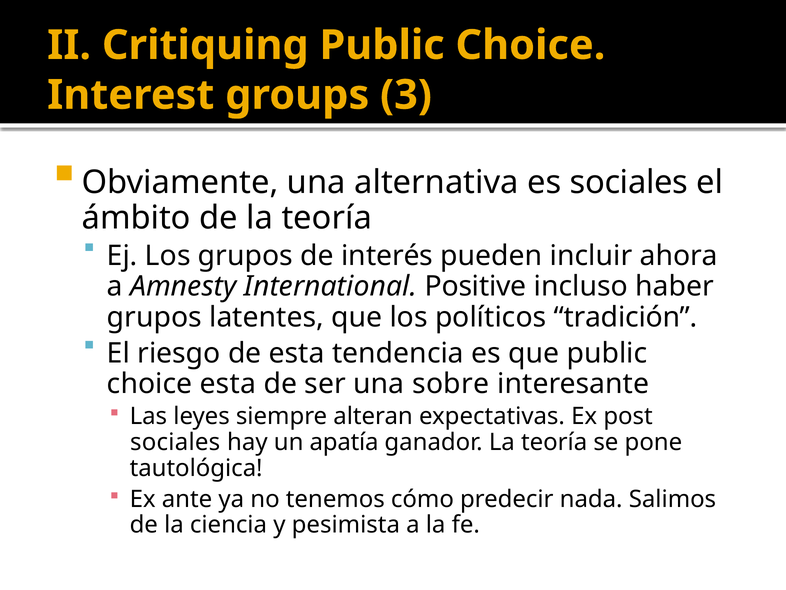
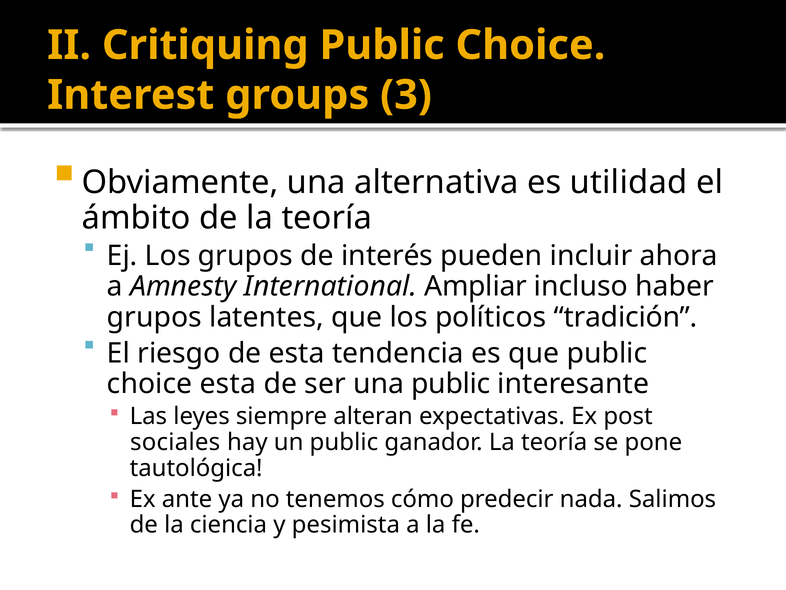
es sociales: sociales -> utilidad
Positive: Positive -> Ampliar
una sobre: sobre -> public
un apatía: apatía -> public
